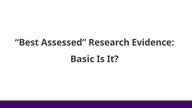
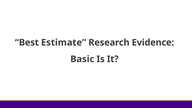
Assessed: Assessed -> Estimate
